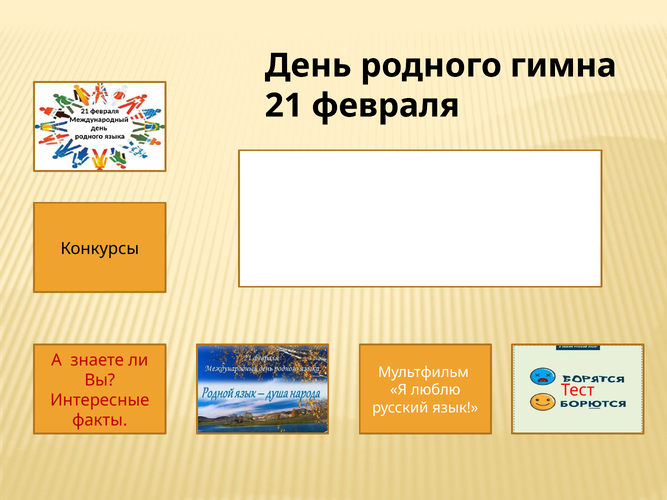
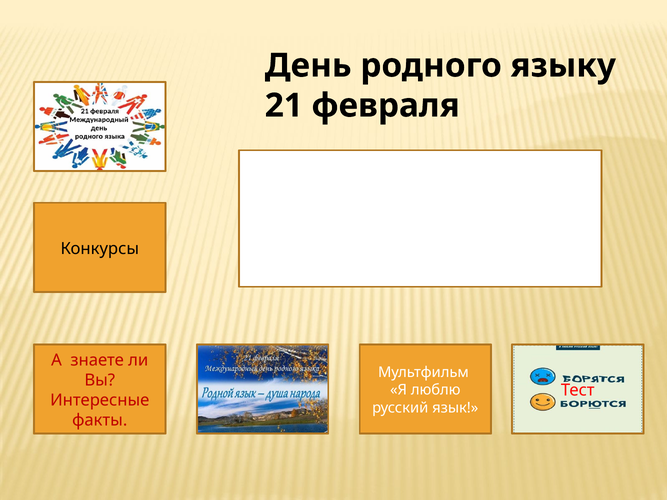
гимна: гимна -> языку
